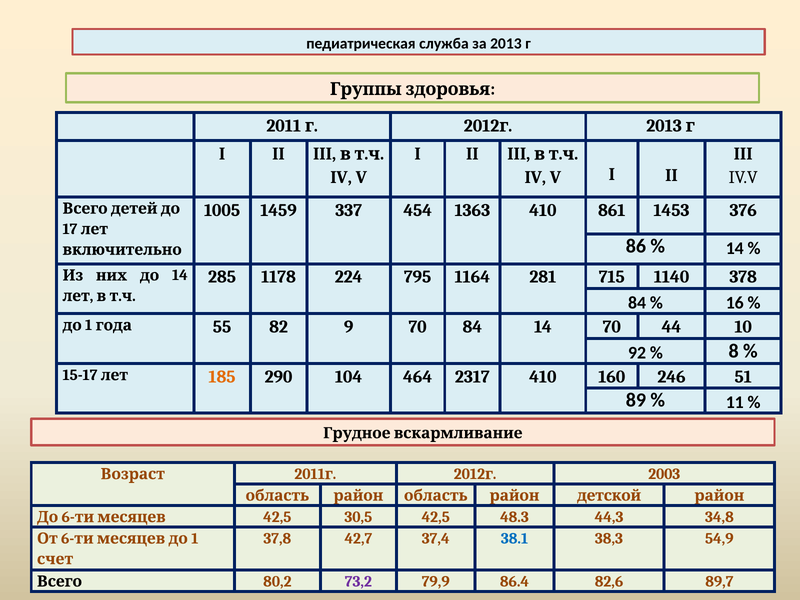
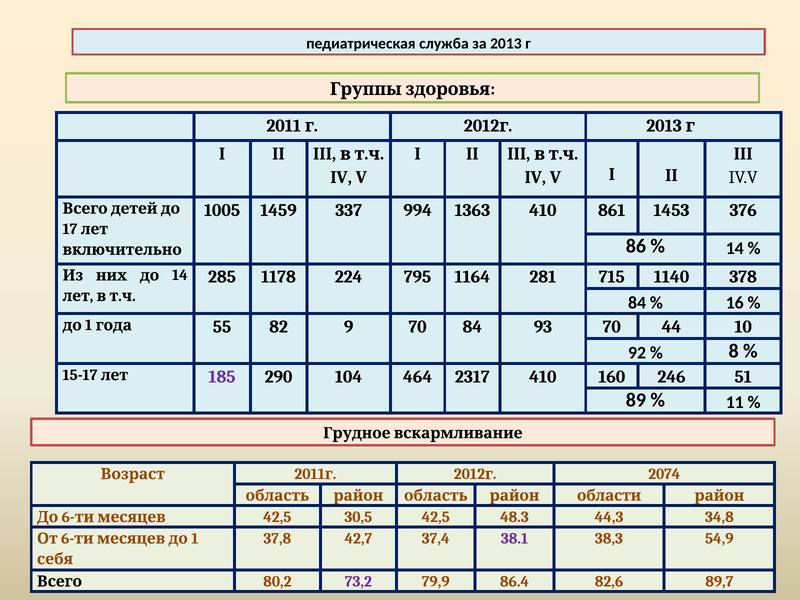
454: 454 -> 994
84 14: 14 -> 93
185 colour: orange -> purple
2003: 2003 -> 2074
детской: детской -> области
38.1 colour: blue -> purple
счет: счет -> себя
